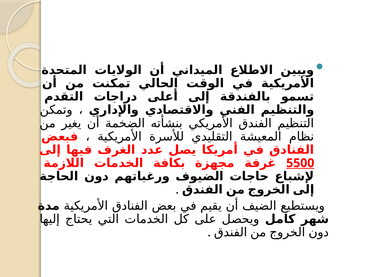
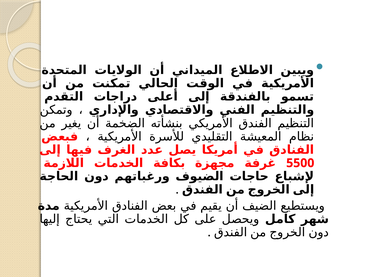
5500 underline: present -> none
